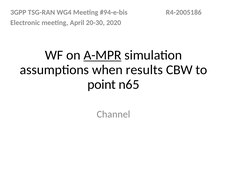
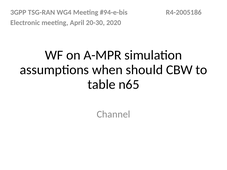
A-MPR underline: present -> none
results: results -> should
point: point -> table
